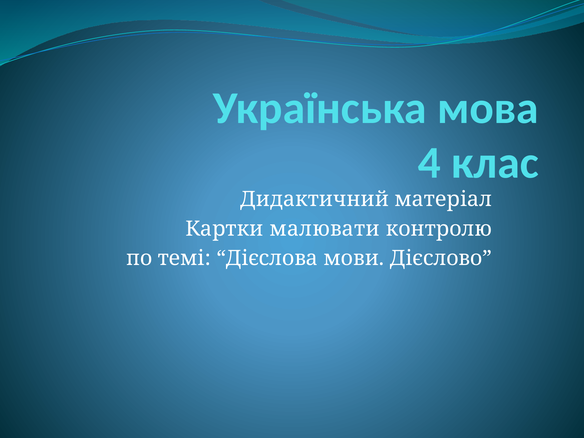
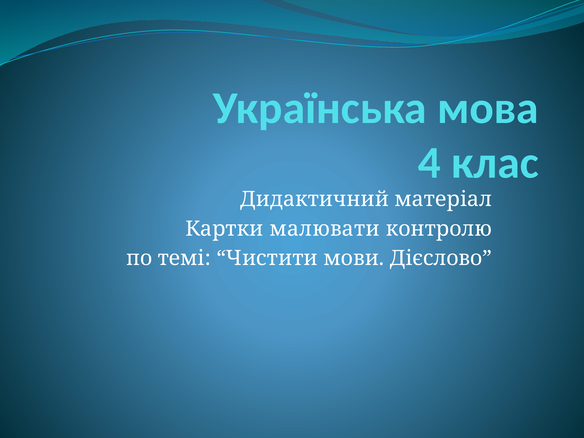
Дієслова: Дієслова -> Чистити
